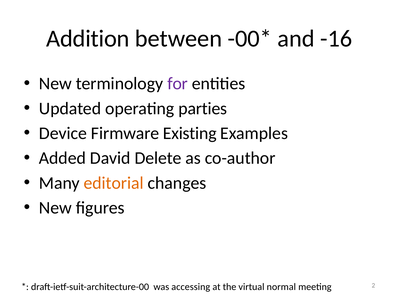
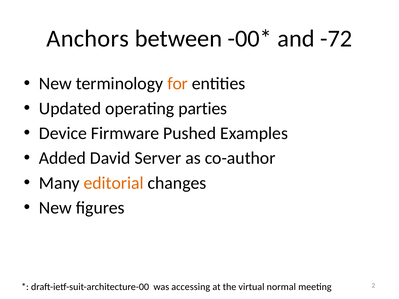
Addition: Addition -> Anchors
-16: -16 -> -72
for colour: purple -> orange
Existing: Existing -> Pushed
Delete: Delete -> Server
